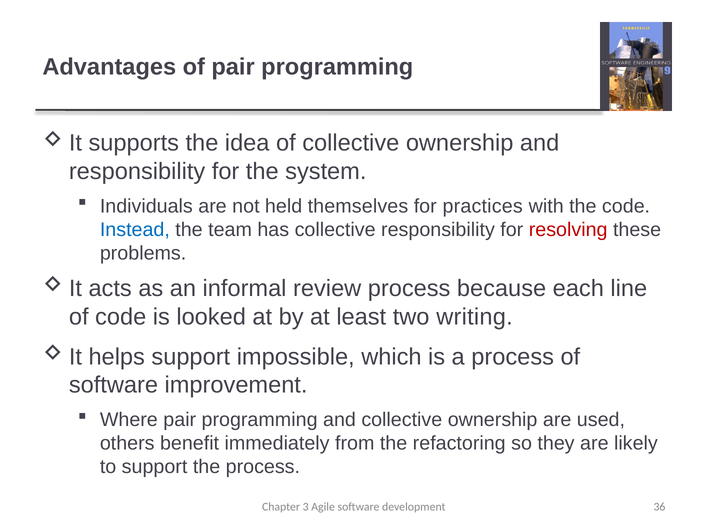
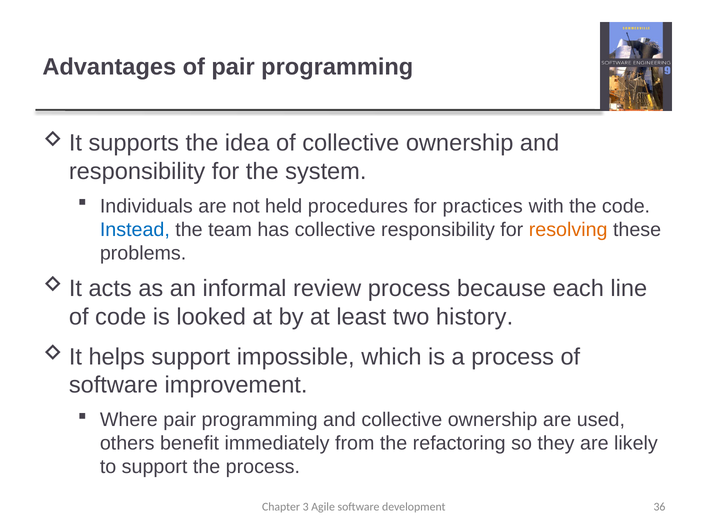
themselves: themselves -> procedures
resolving colour: red -> orange
writing: writing -> history
